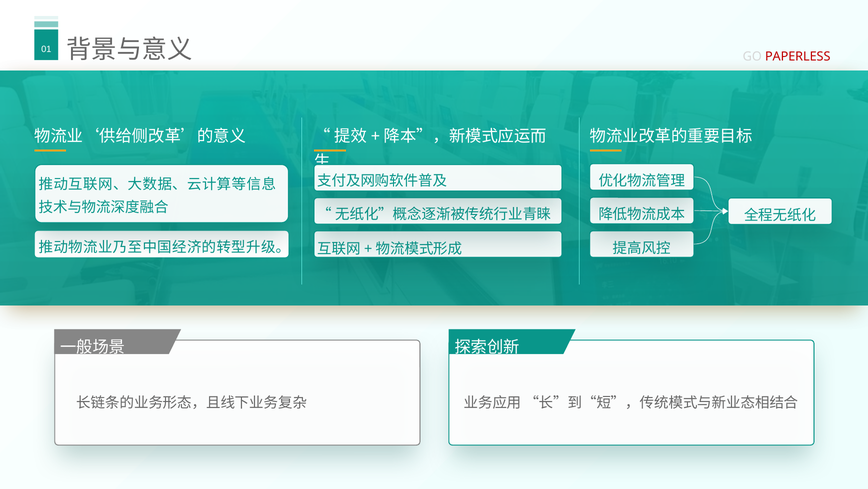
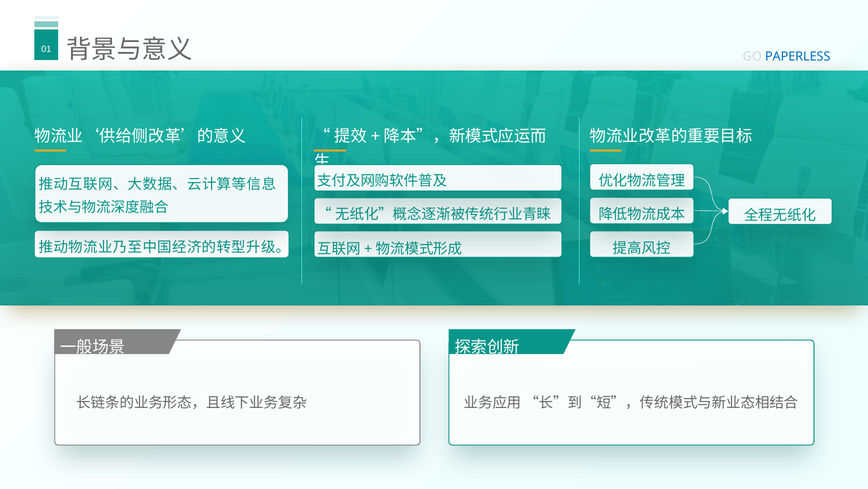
PAPERLESS colour: red -> blue
